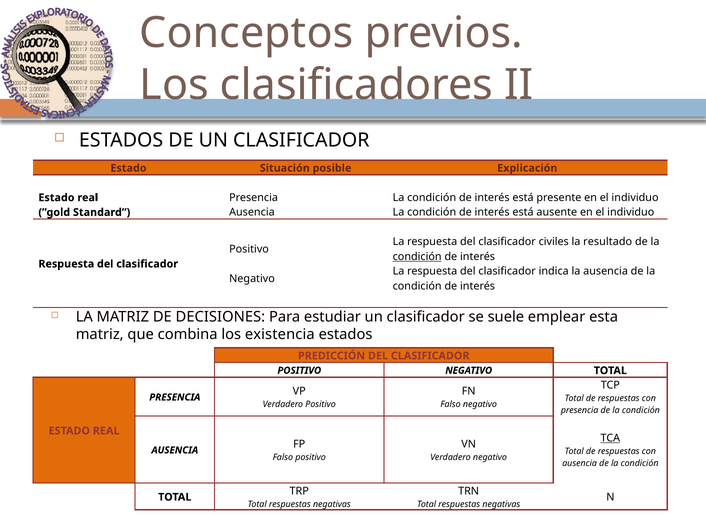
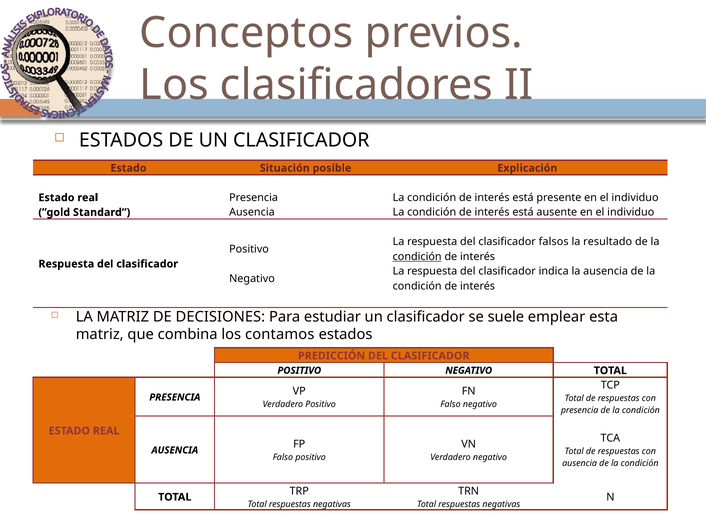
civiles: civiles -> falsos
existencia: existencia -> contamos
TCA underline: present -> none
